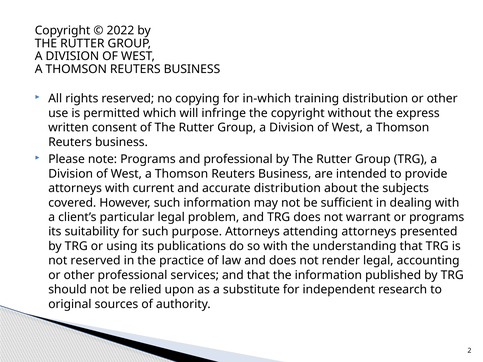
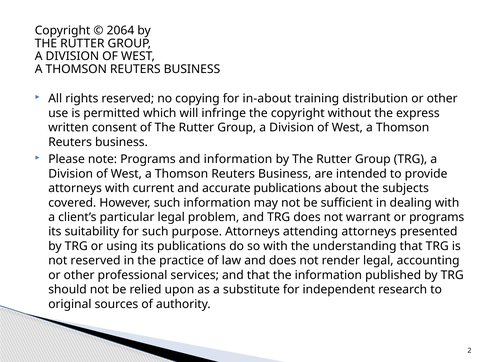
2022: 2022 -> 2064
in-which: in-which -> in-about
and professional: professional -> information
accurate distribution: distribution -> publications
